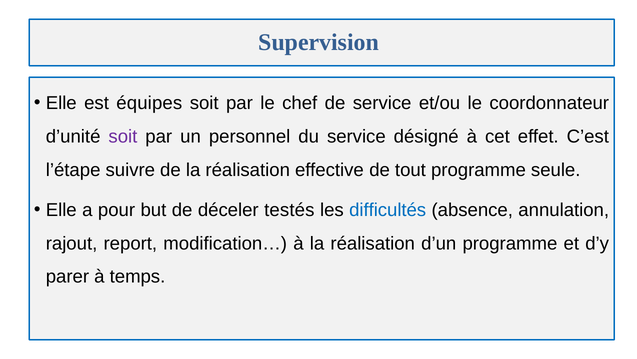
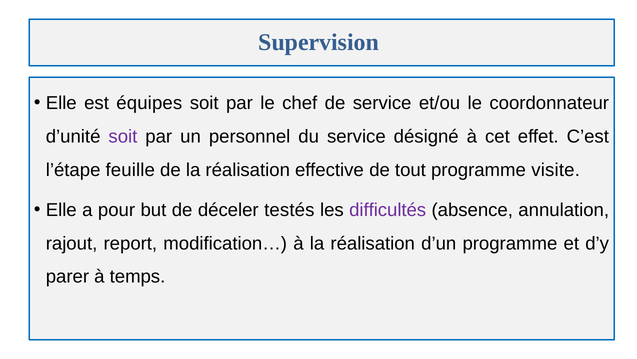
suivre: suivre -> feuille
seule: seule -> visite
difficultés colour: blue -> purple
